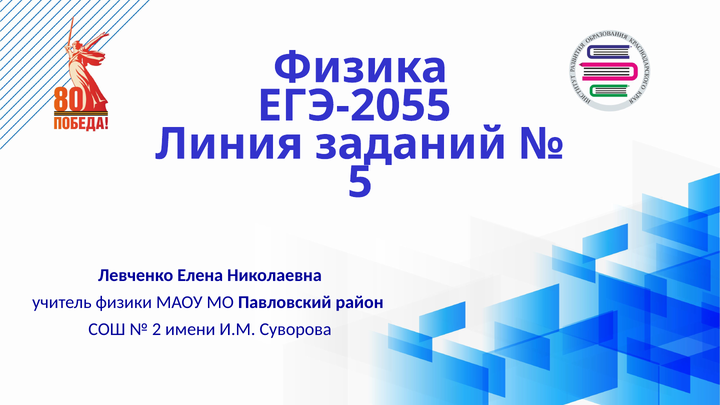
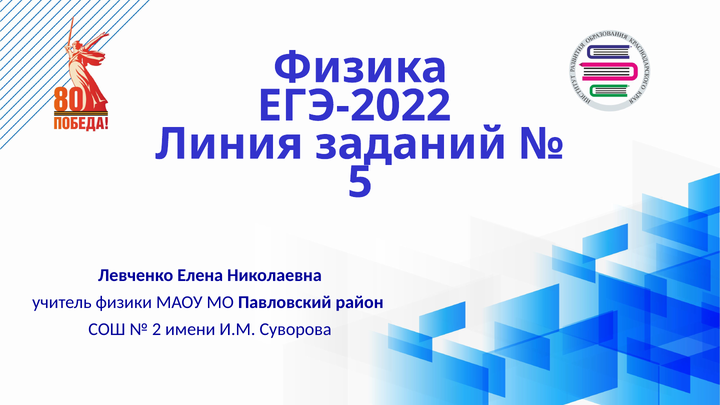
ЕГЭ-2055: ЕГЭ-2055 -> ЕГЭ-2022
